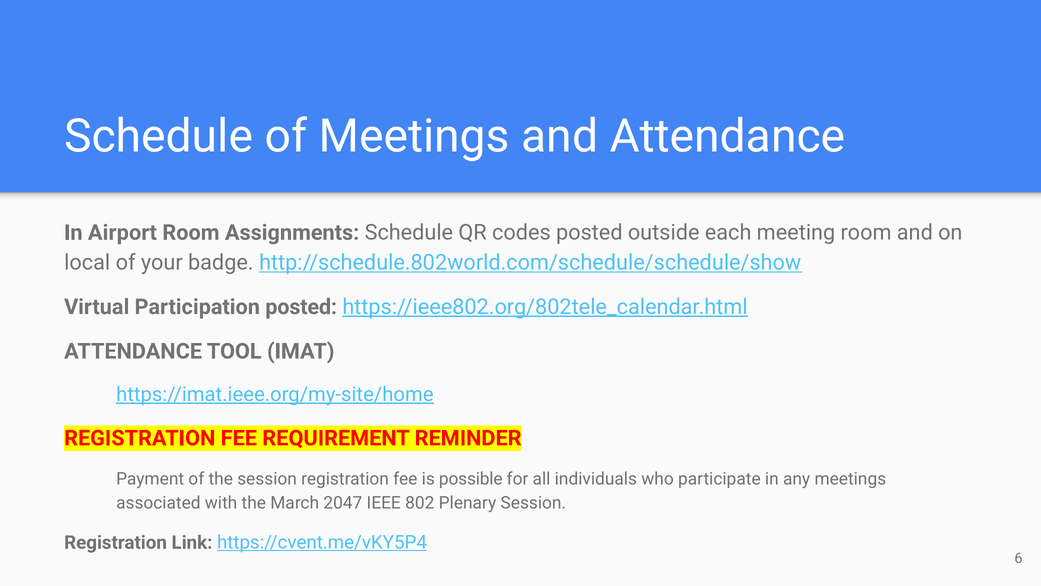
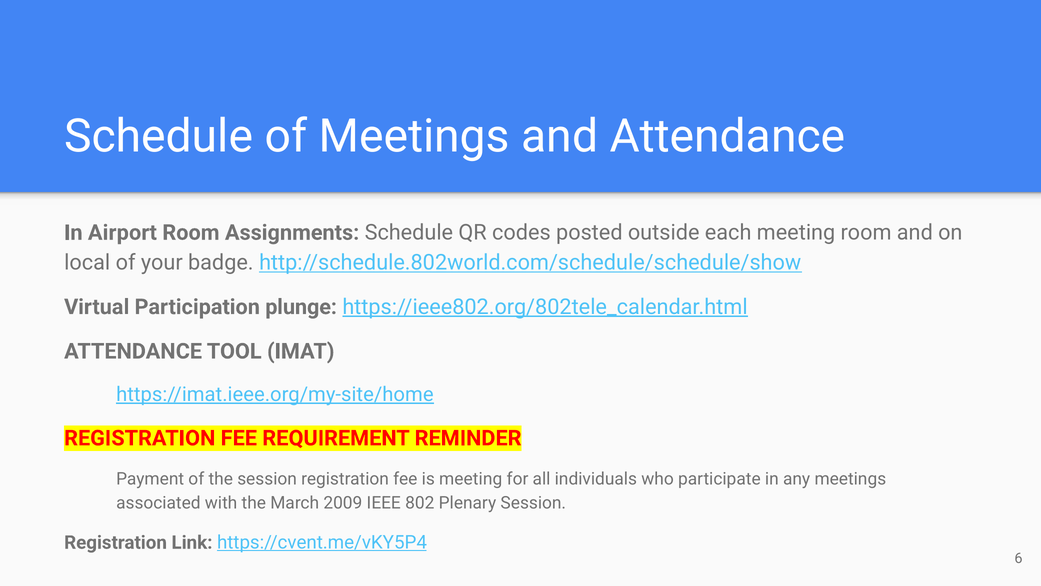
Participation posted: posted -> plunge
is possible: possible -> meeting
2047: 2047 -> 2009
